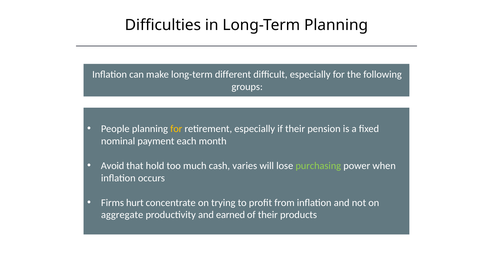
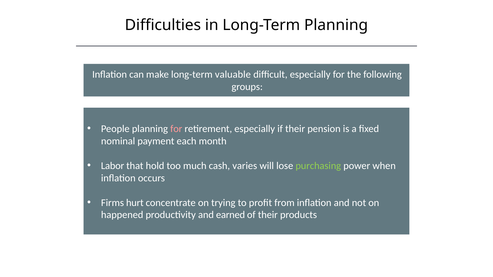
different: different -> valuable
for at (176, 129) colour: yellow -> pink
Avoid: Avoid -> Labor
aggregate: aggregate -> happened
